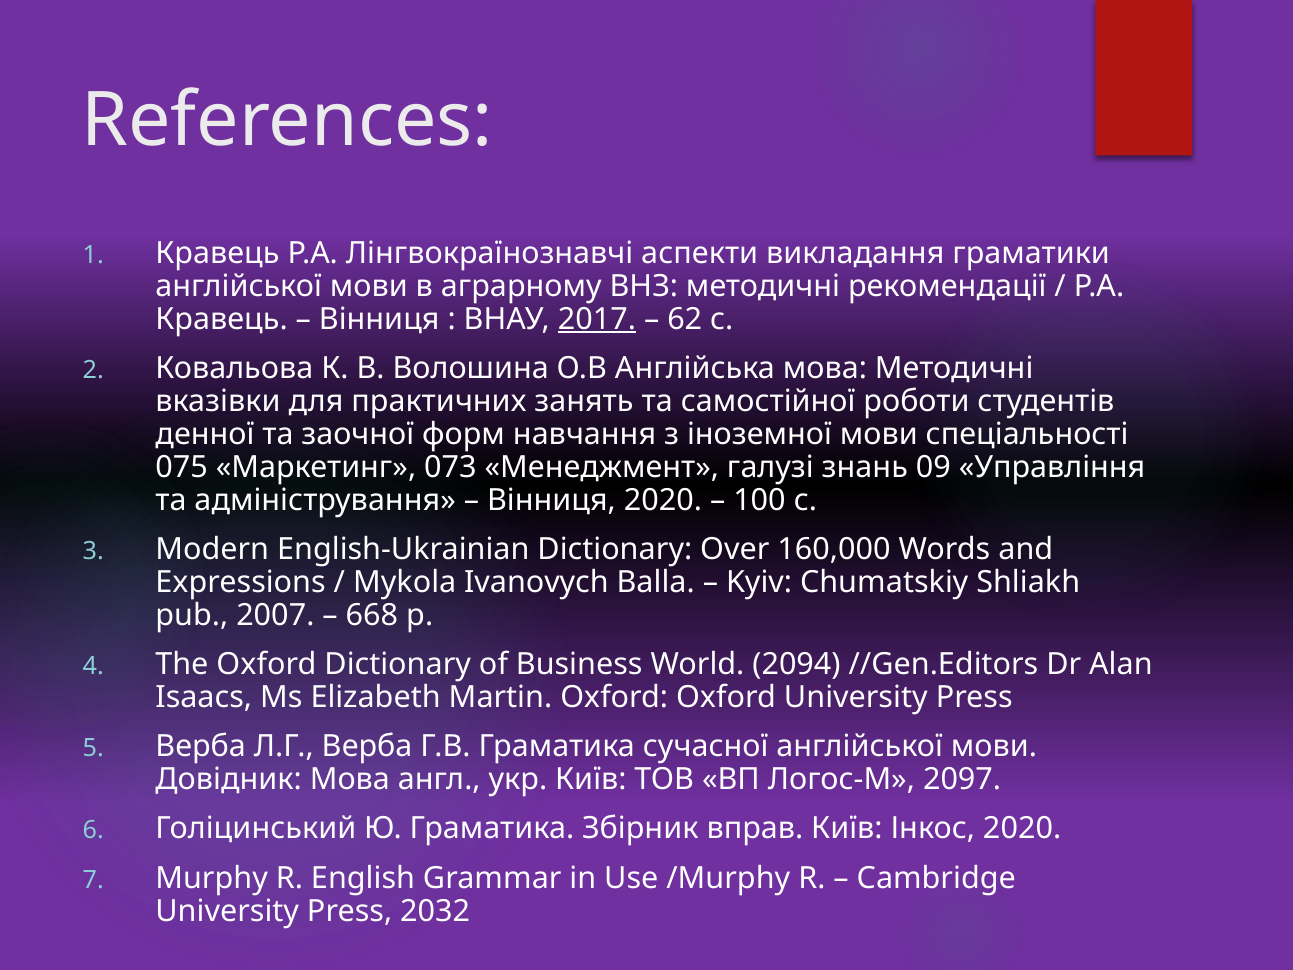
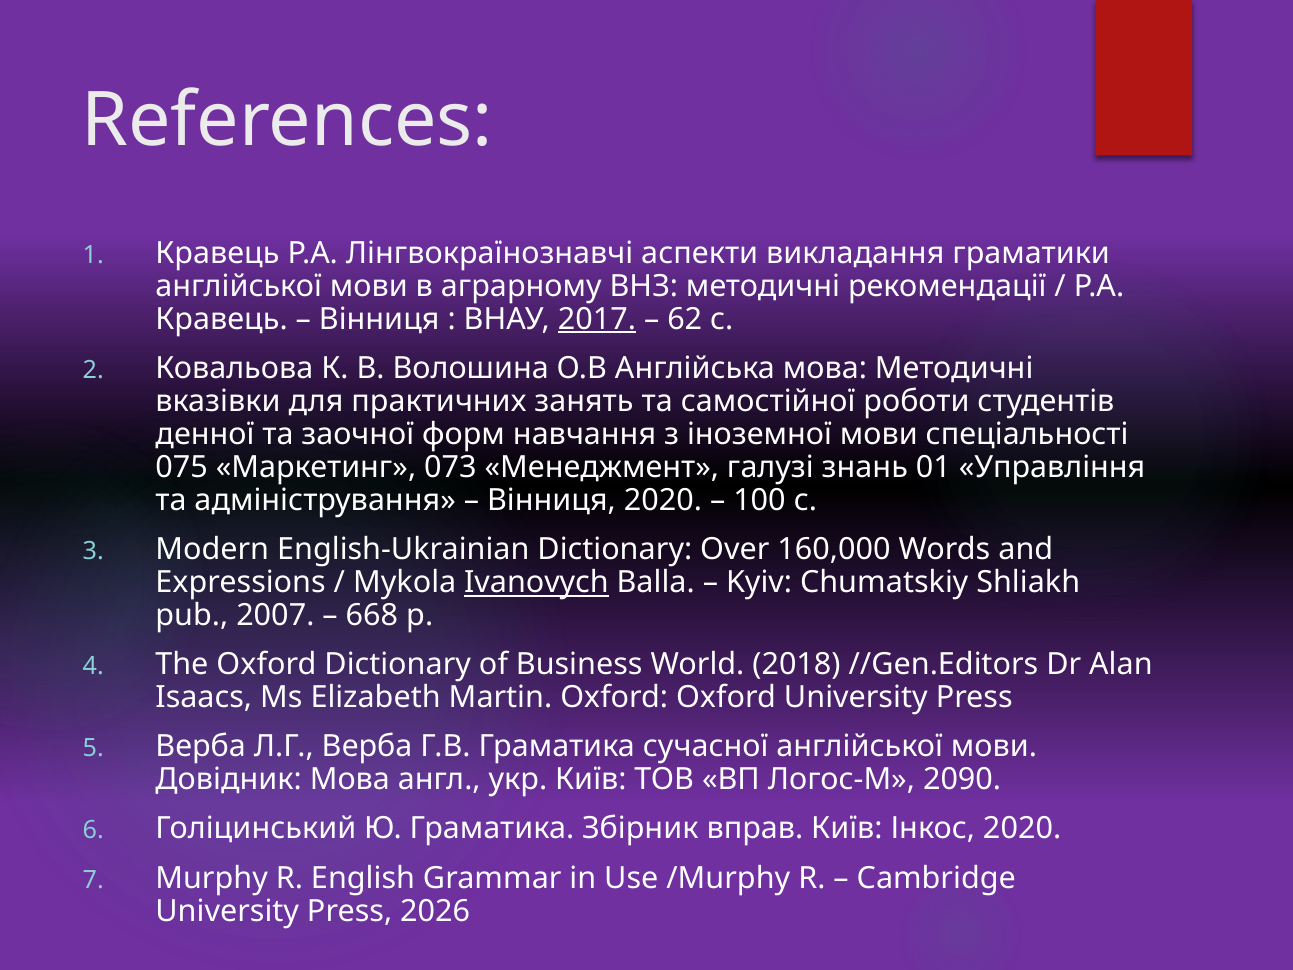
09: 09 -> 01
Ivanovych underline: none -> present
2094: 2094 -> 2018
2097: 2097 -> 2090
2032: 2032 -> 2026
